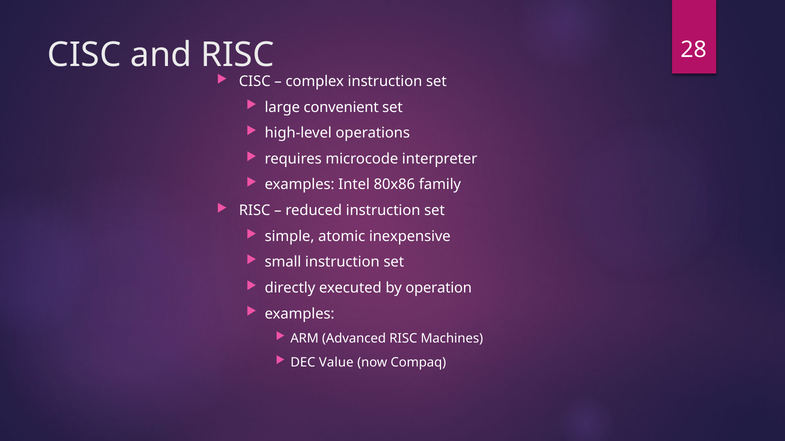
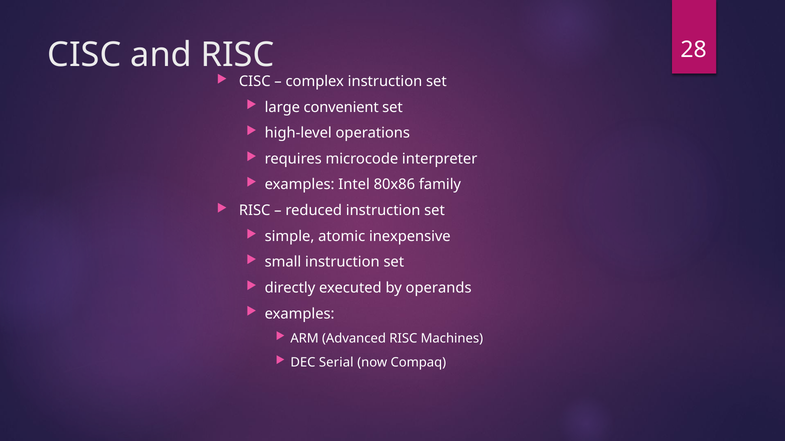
operation: operation -> operands
Value: Value -> Serial
